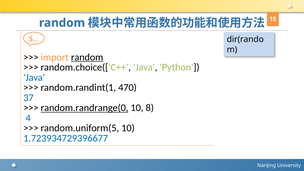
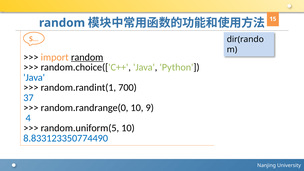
470: 470 -> 700
random.randrange(0 underline: present -> none
8: 8 -> 9
1.723934729396677: 1.723934729396677 -> 8.833123350774490
